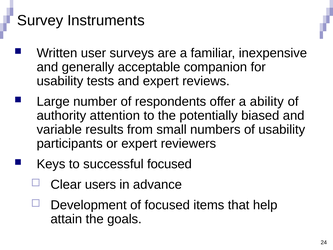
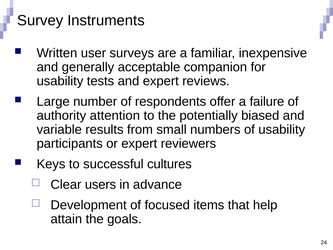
ability: ability -> failure
successful focused: focused -> cultures
